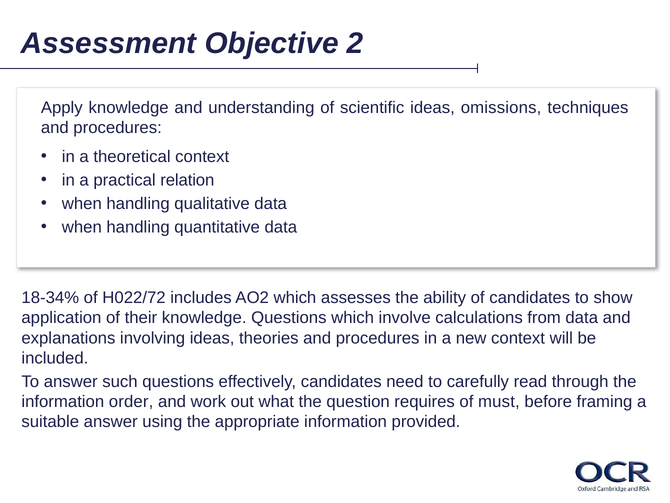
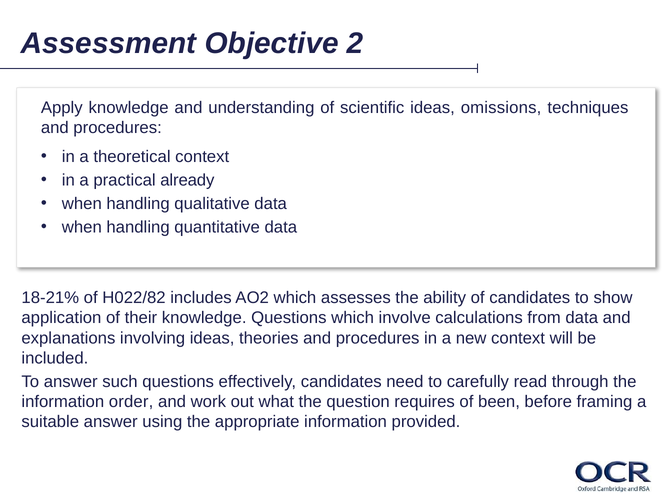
relation: relation -> already
18-34%: 18-34% -> 18-21%
H022/72: H022/72 -> H022/82
must: must -> been
